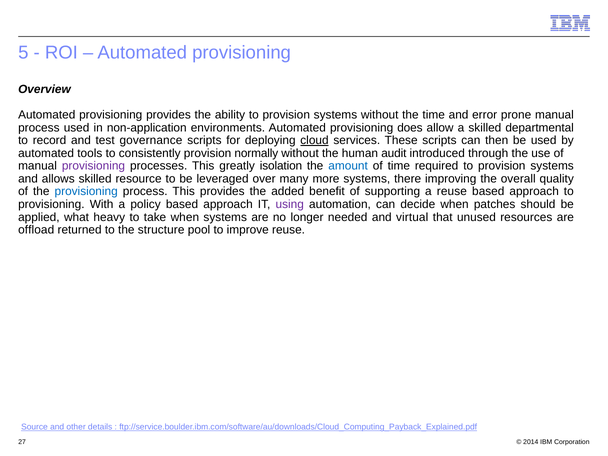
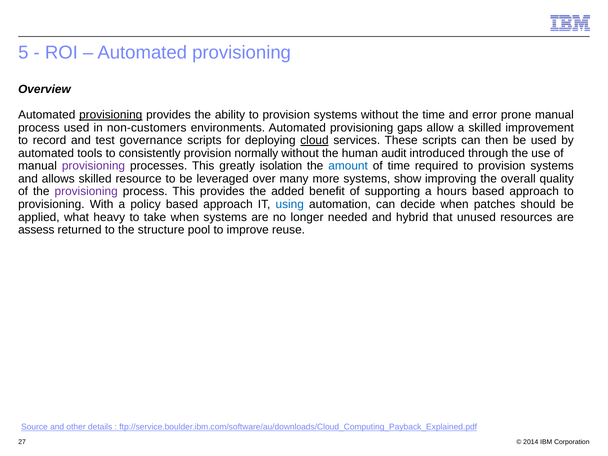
provisioning at (111, 115) underline: none -> present
non-application: non-application -> non-customers
does: does -> gaps
departmental: departmental -> improvement
there: there -> show
provisioning at (86, 192) colour: blue -> purple
a reuse: reuse -> hours
using colour: purple -> blue
virtual: virtual -> hybrid
offload: offload -> assess
